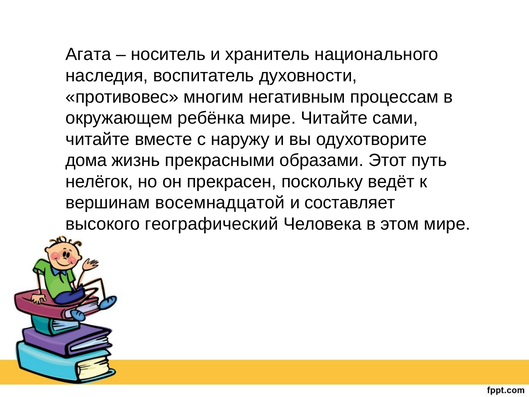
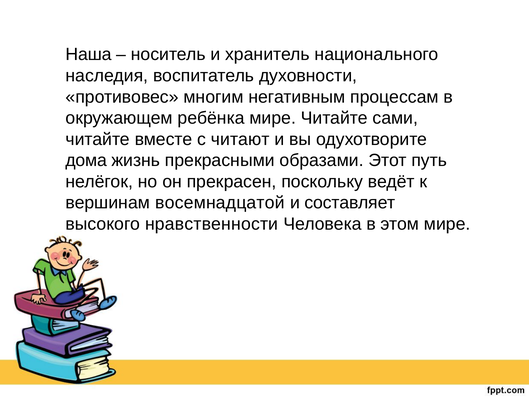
Агата: Агата -> Наша
наружу: наружу -> читают
географический: географический -> нравственности
